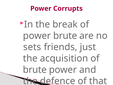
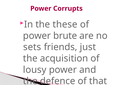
break: break -> these
brute at (35, 70): brute -> lousy
